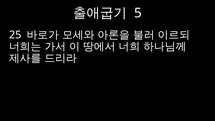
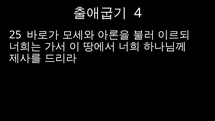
5: 5 -> 4
